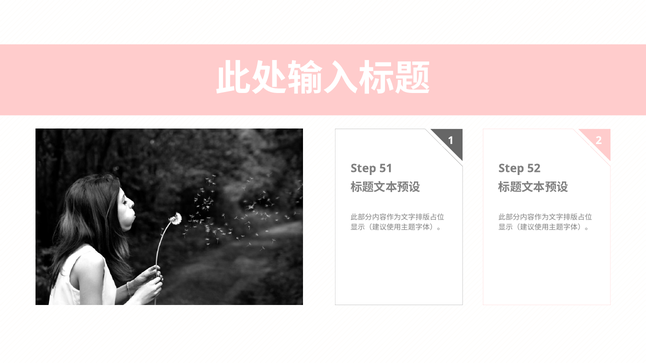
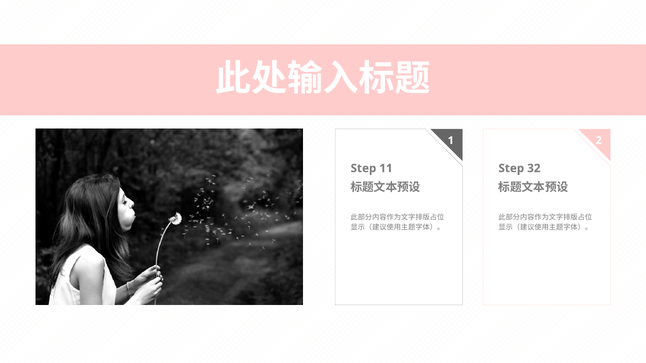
51: 51 -> 11
52: 52 -> 32
